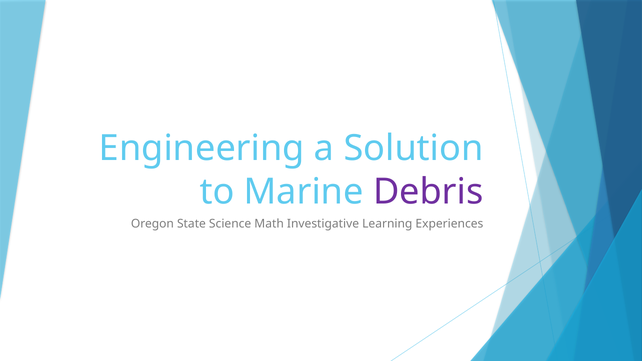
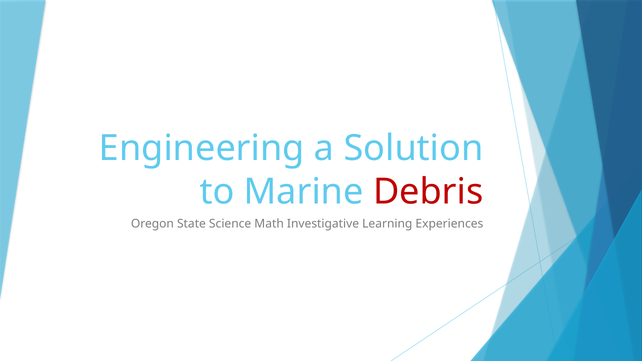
Debris colour: purple -> red
